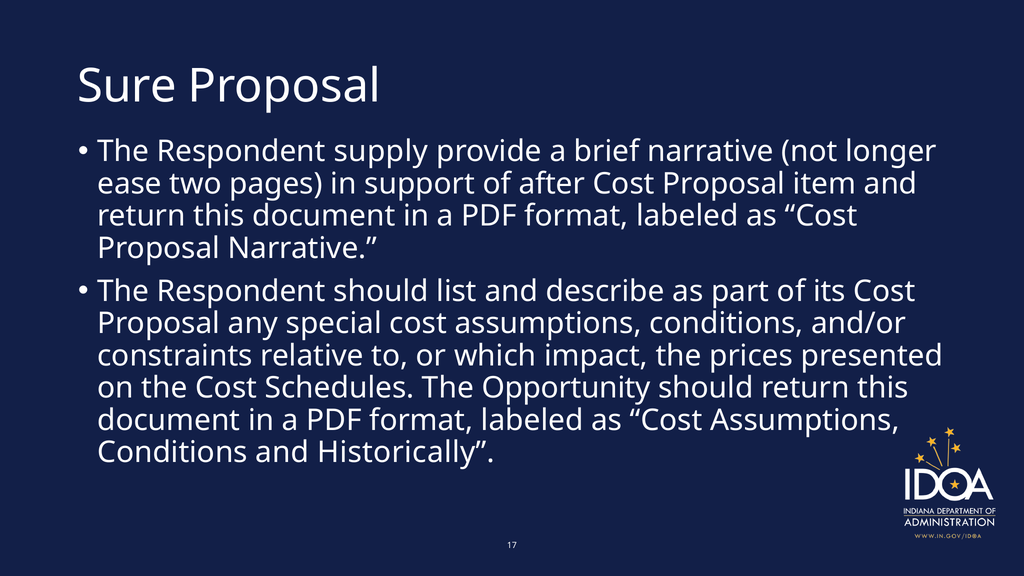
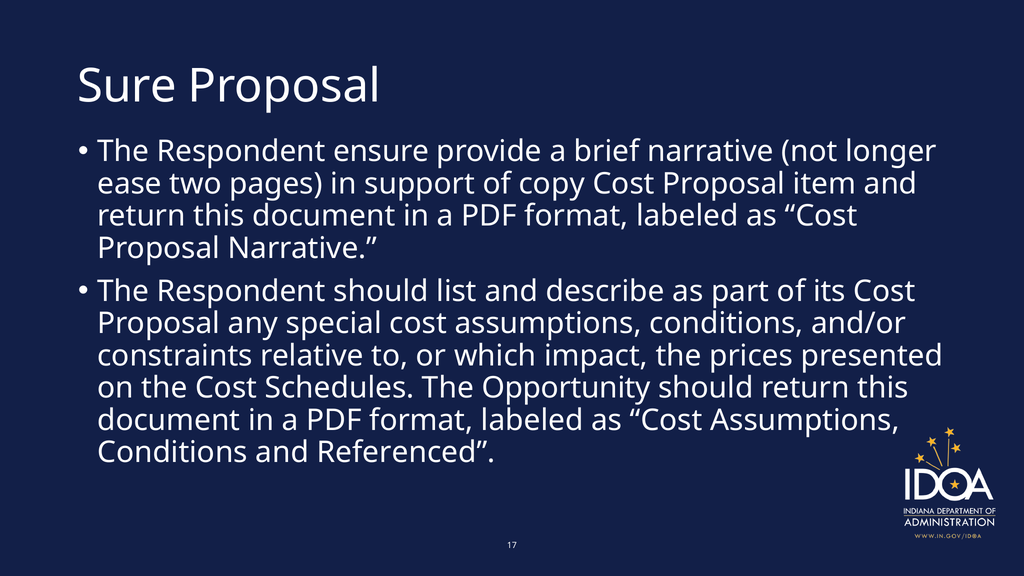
supply: supply -> ensure
after: after -> copy
Historically: Historically -> Referenced
